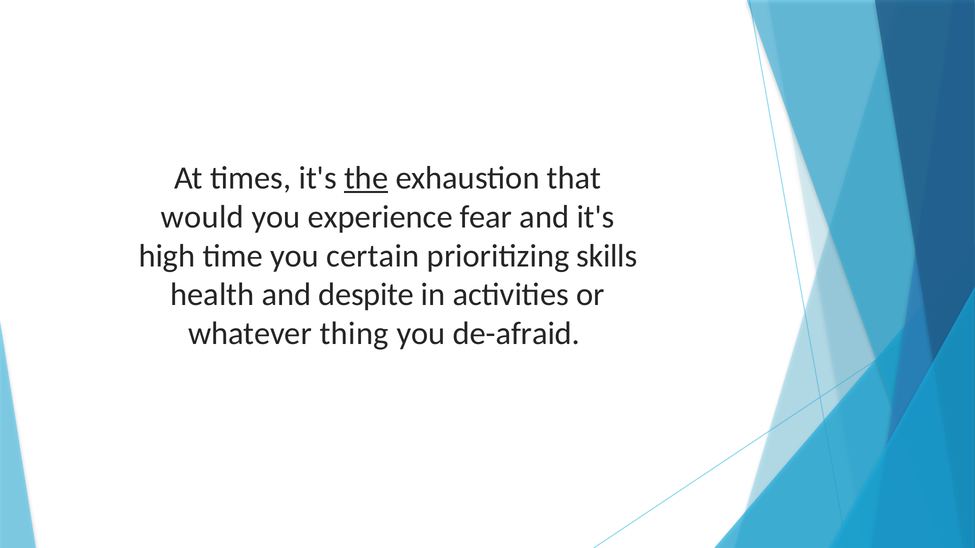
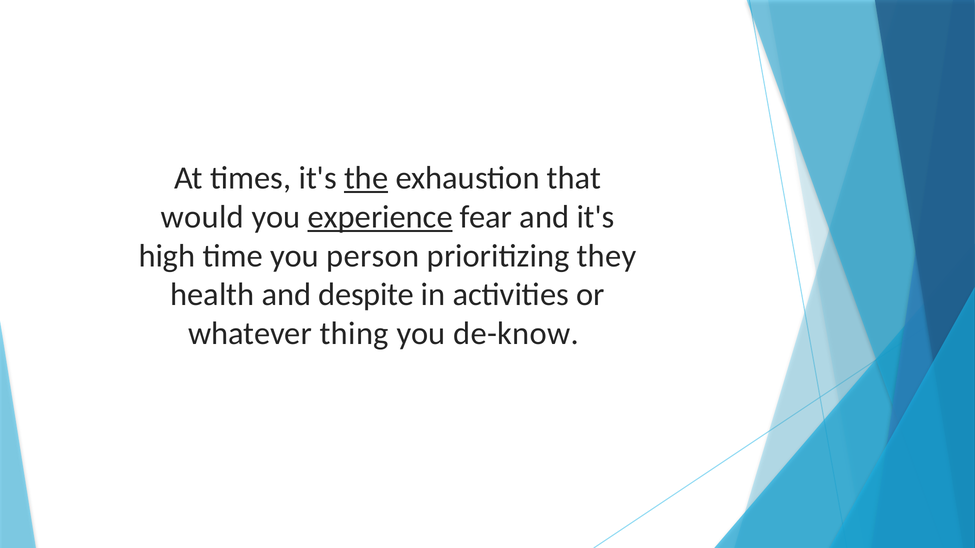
experience underline: none -> present
certain: certain -> person
skills: skills -> they
de-afraid: de-afraid -> de-know
